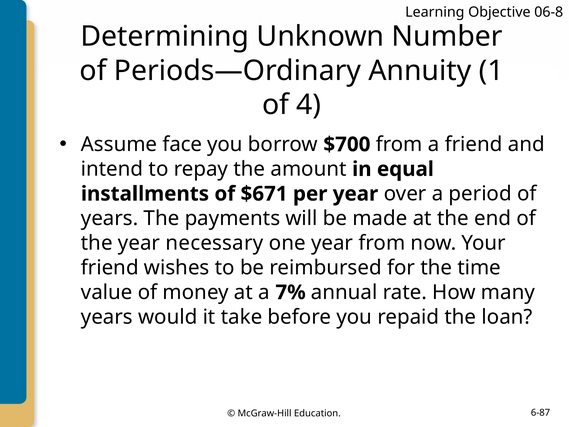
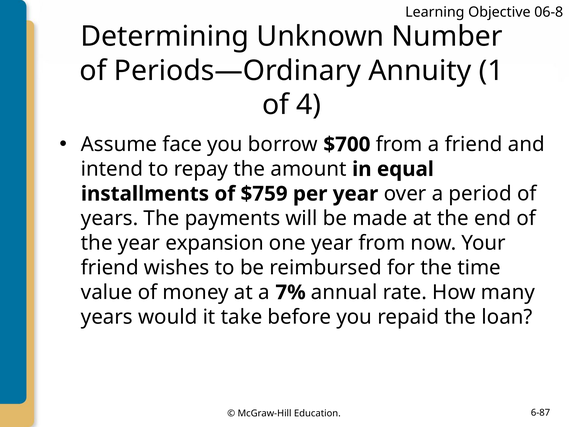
$671: $671 -> $759
necessary: necessary -> expansion
